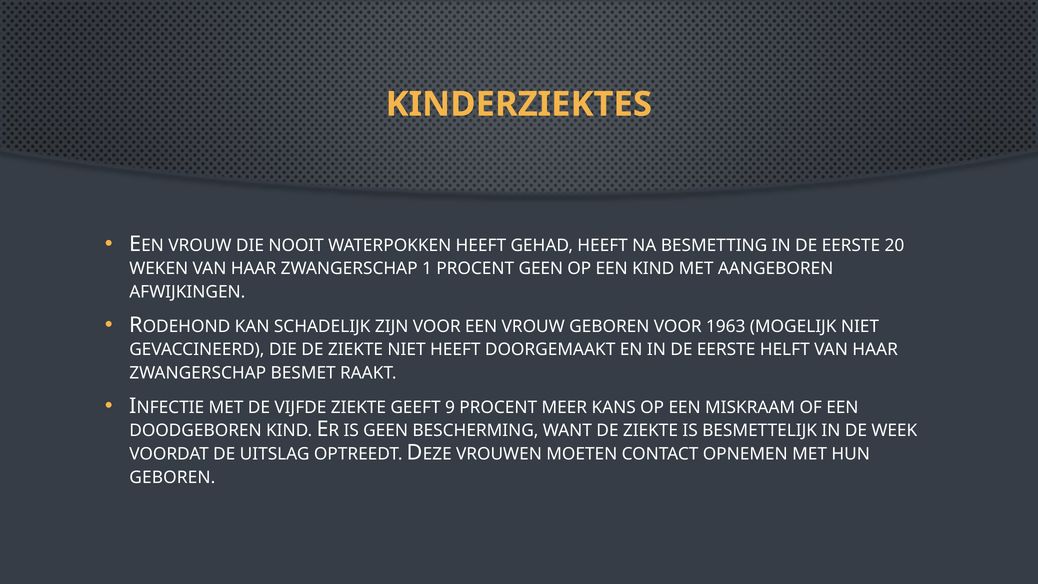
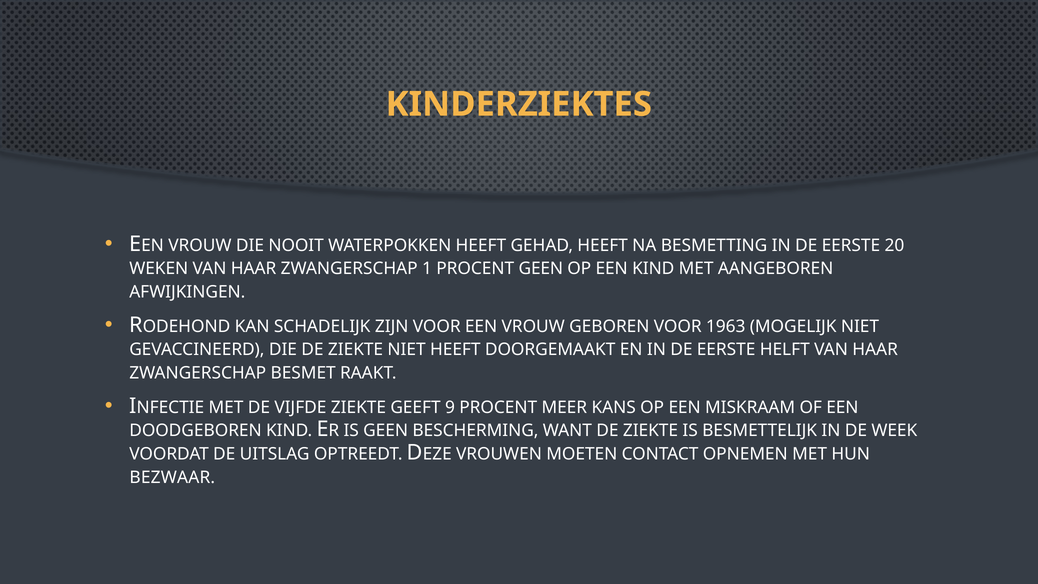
GEBOREN at (172, 477): GEBOREN -> BEZWAAR
